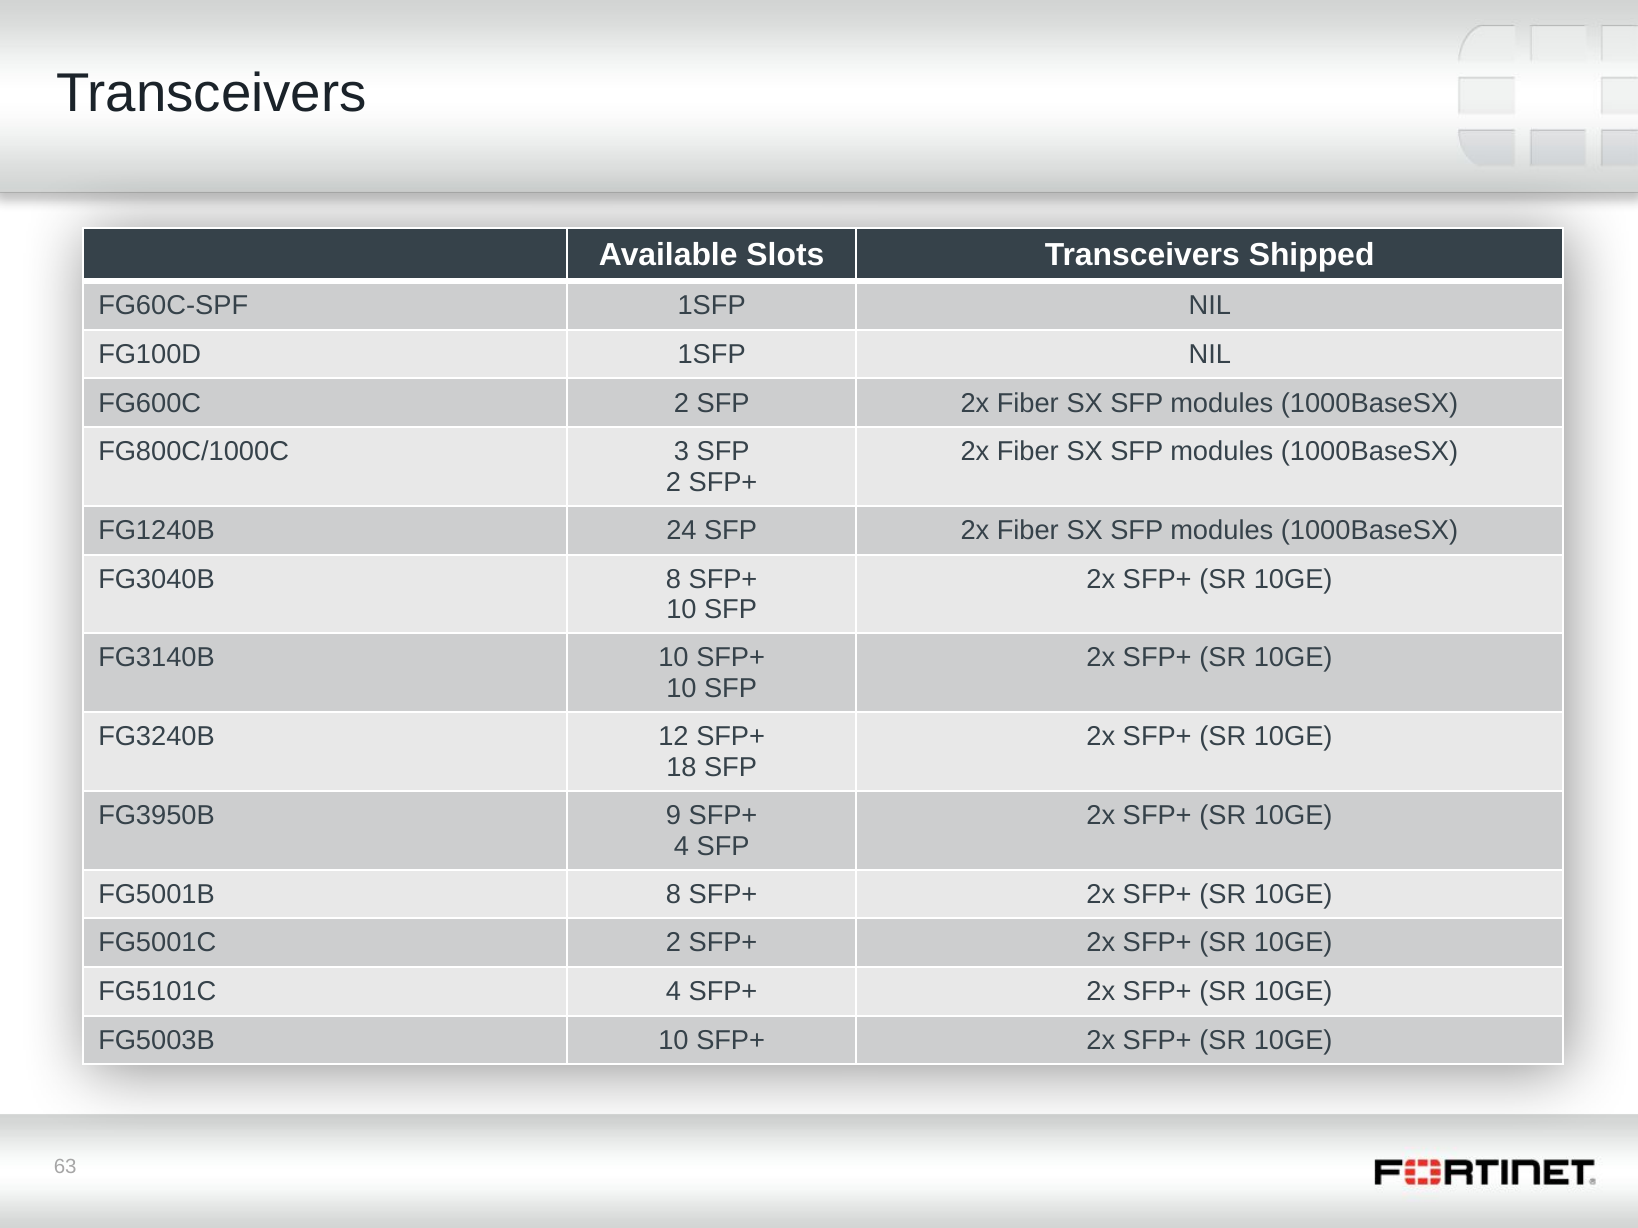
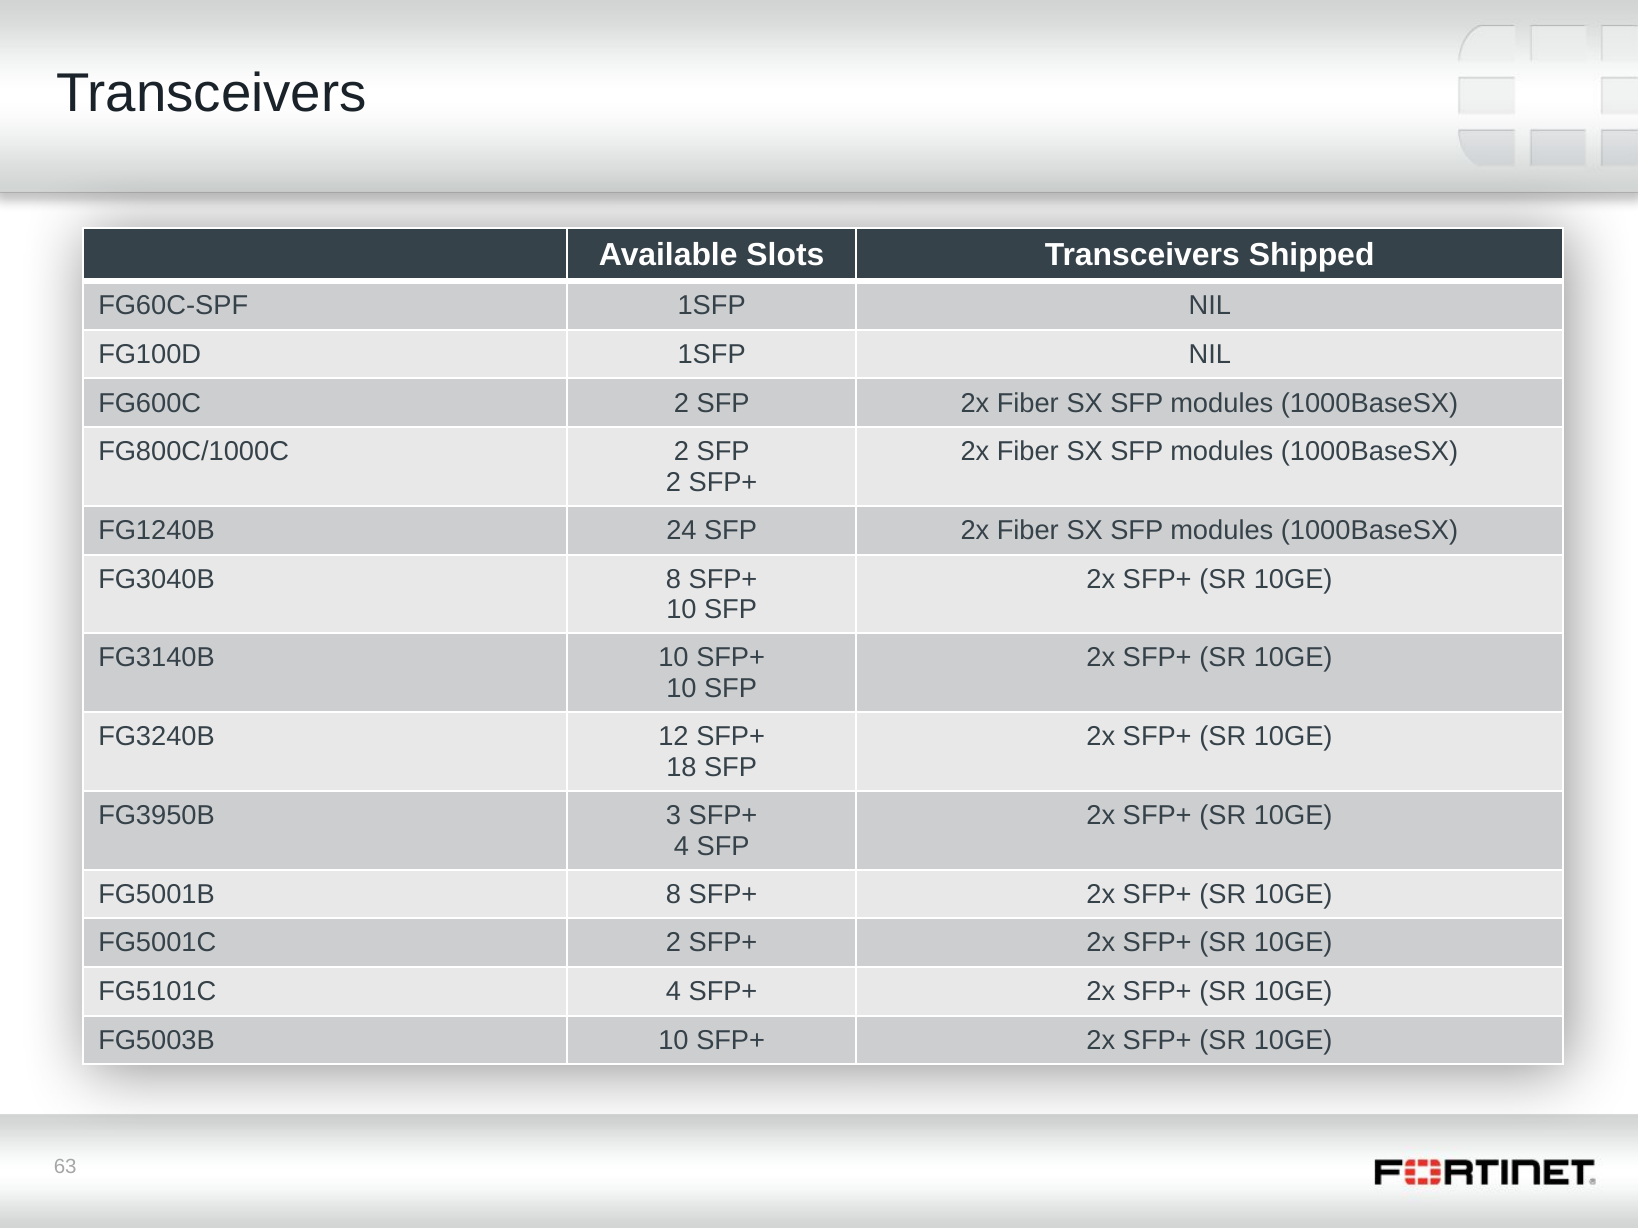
FG800C/1000C 3: 3 -> 2
9: 9 -> 3
